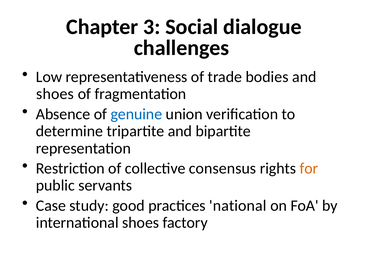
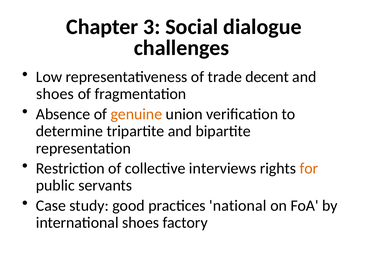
bodies: bodies -> decent
genuine colour: blue -> orange
consensus: consensus -> interviews
